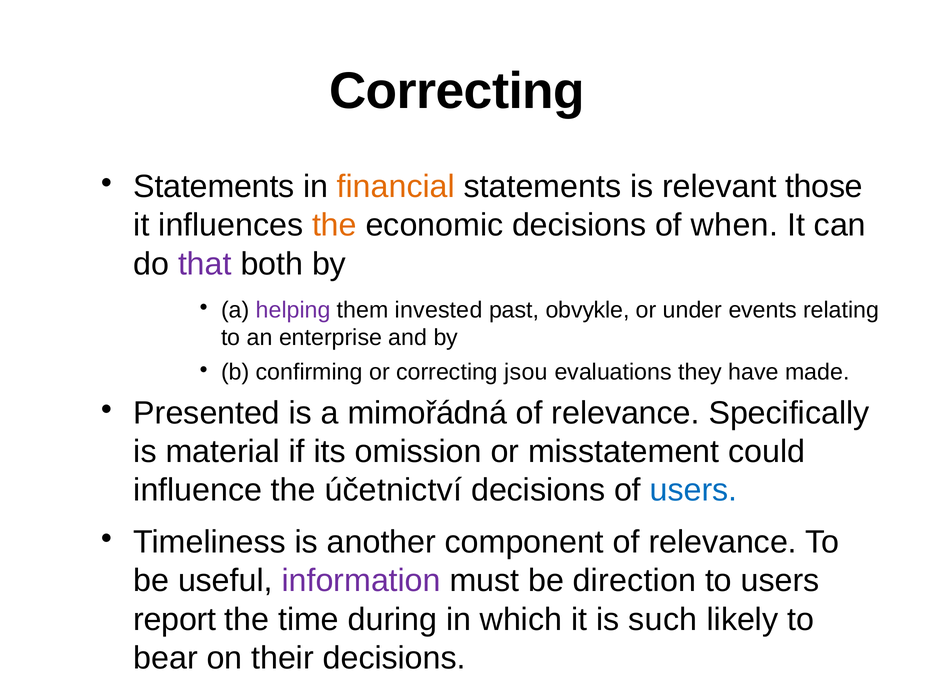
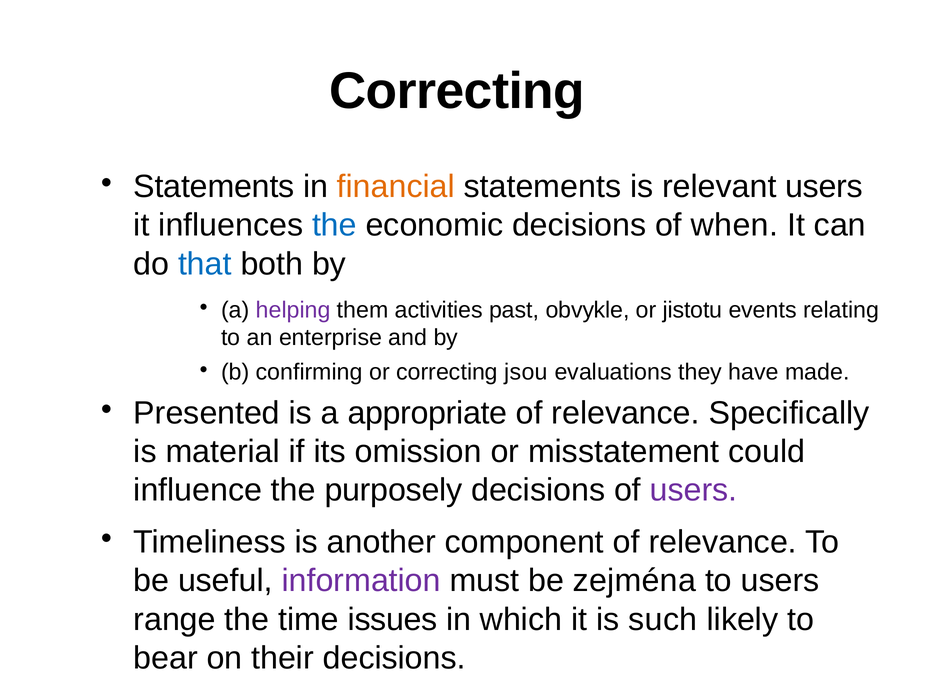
relevant those: those -> users
the at (334, 225) colour: orange -> blue
that colour: purple -> blue
invested: invested -> activities
under: under -> jistotu
mimořádná: mimořádná -> appropriate
účetnictví: účetnictví -> purposely
users at (694, 490) colour: blue -> purple
direction: direction -> zejména
report: report -> range
during: during -> issues
